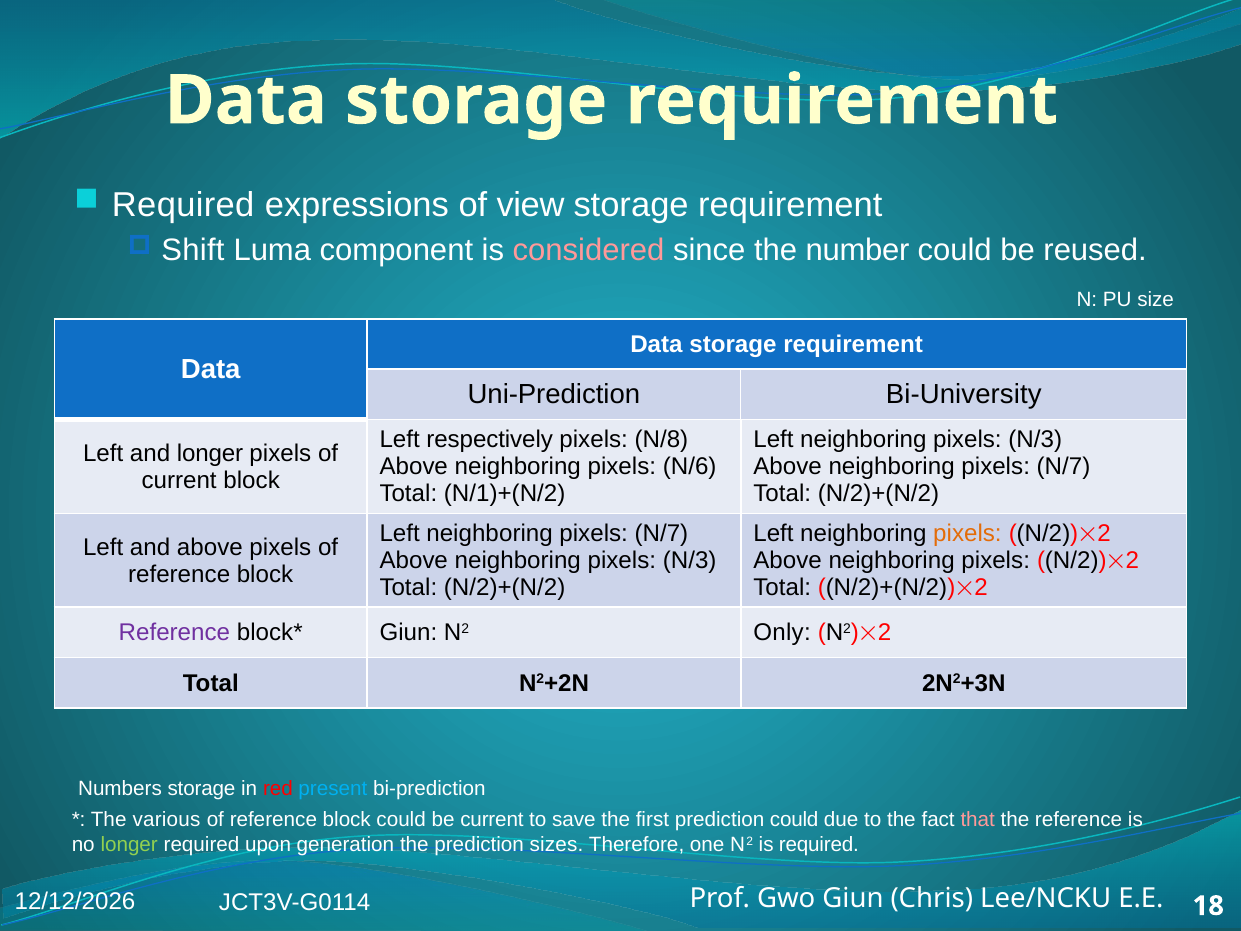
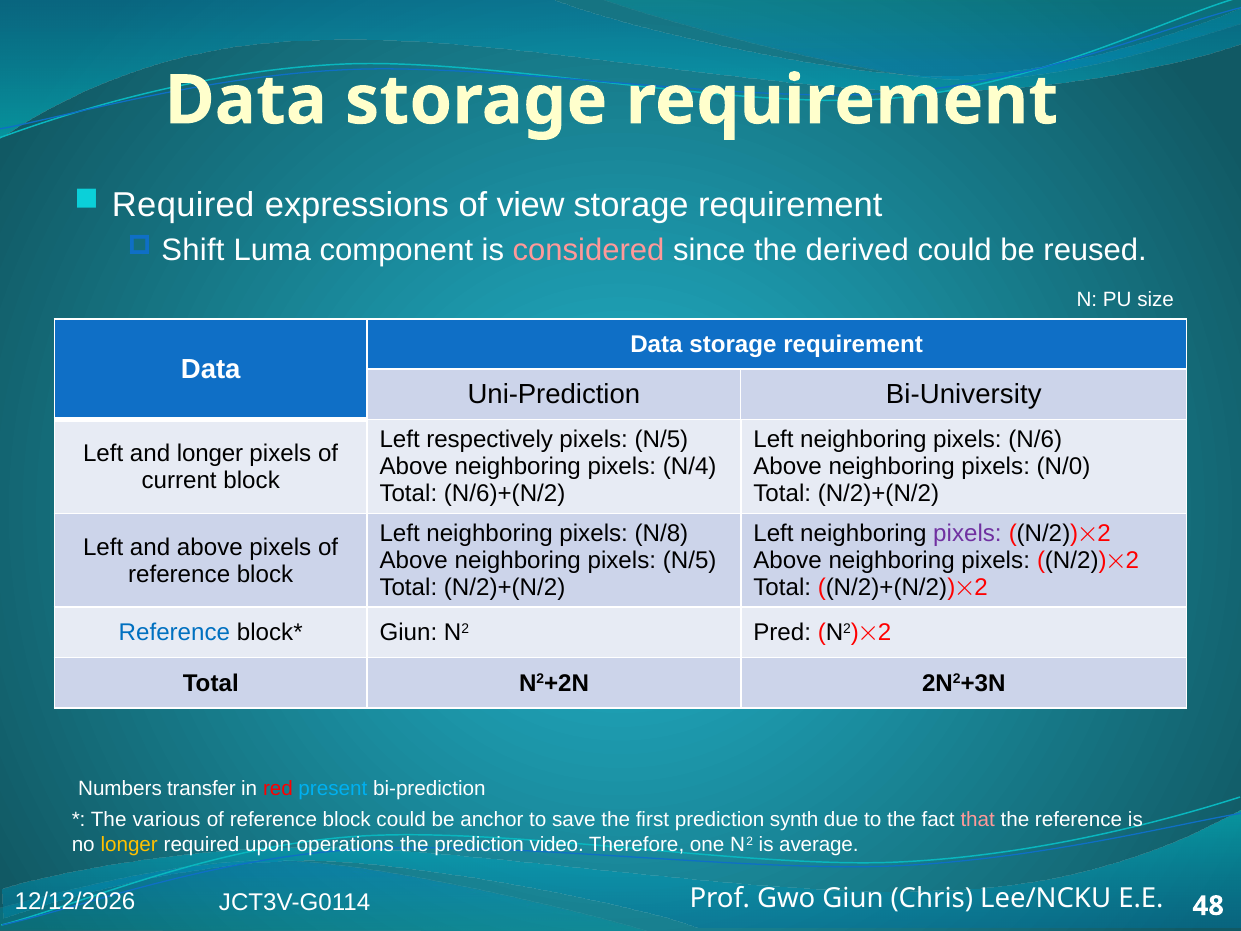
number: number -> derived
N/8 at (661, 440): N/8 -> N/5
Left neighboring pixels N/3: N/3 -> N/6
N/6: N/6 -> N/4
Above neighboring pixels N/7: N/7 -> N/0
N/1)+(N/2: N/1)+(N/2 -> N/6)+(N/2
Left neighboring pixels N/7: N/7 -> N/8
pixels at (967, 533) colour: orange -> purple
Above neighboring pixels N/3: N/3 -> N/5
Reference at (174, 633) colour: purple -> blue
Only: Only -> Pred
Numbers storage: storage -> transfer
be current: current -> anchor
prediction could: could -> synth
longer at (129, 844) colour: light green -> yellow
generation: generation -> operations
sizes: sizes -> video
is required: required -> average
18: 18 -> 48
